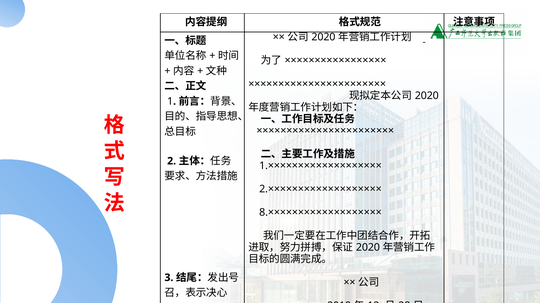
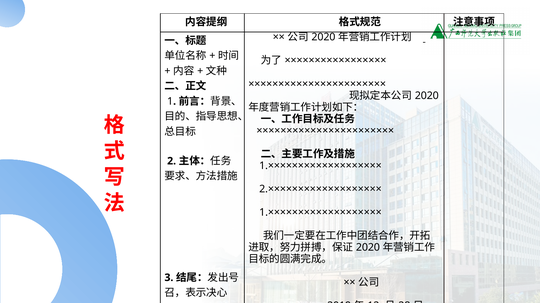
8.××××××××××××××××××× at (320, 213): 8.××××××××××××××××××× -> 1.×××××××××××××××××××
